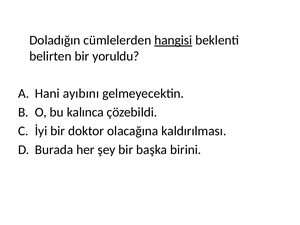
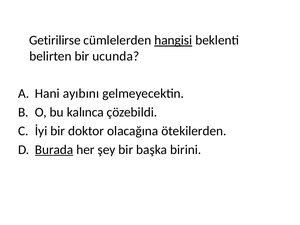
Doladığın: Doladığın -> Getirilirse
yoruldu: yoruldu -> ucunda
kaldırılması: kaldırılması -> ötekilerden
Burada underline: none -> present
